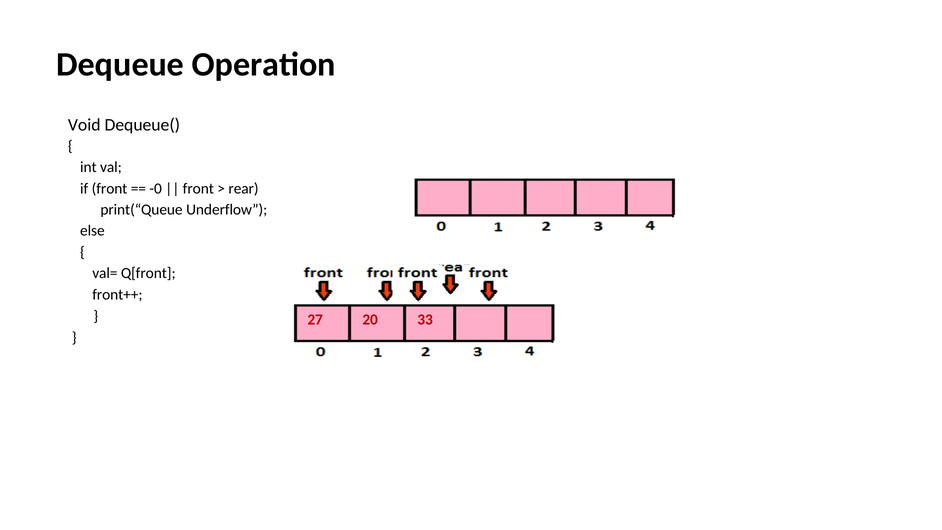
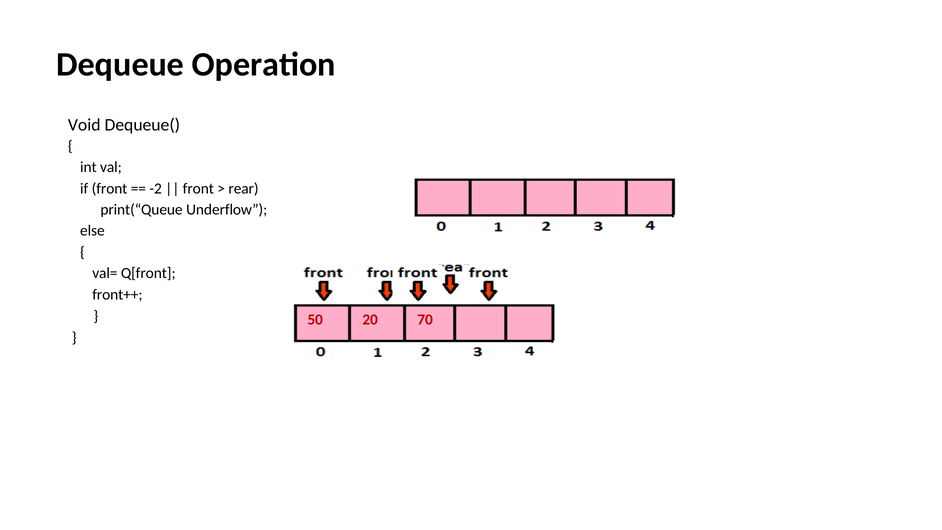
-0: -0 -> -2
27: 27 -> 50
33: 33 -> 70
